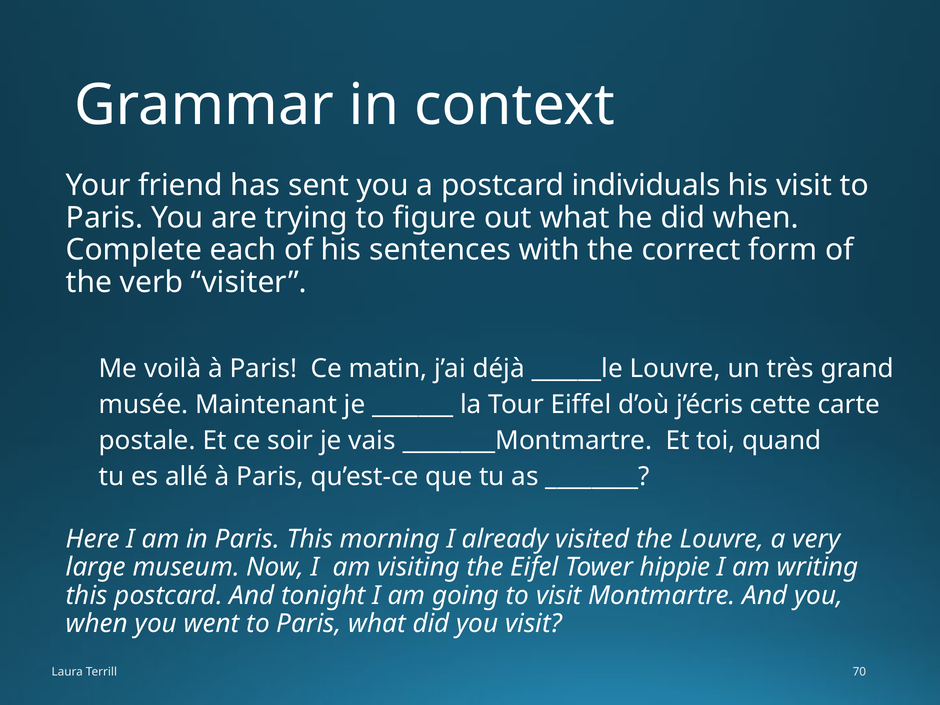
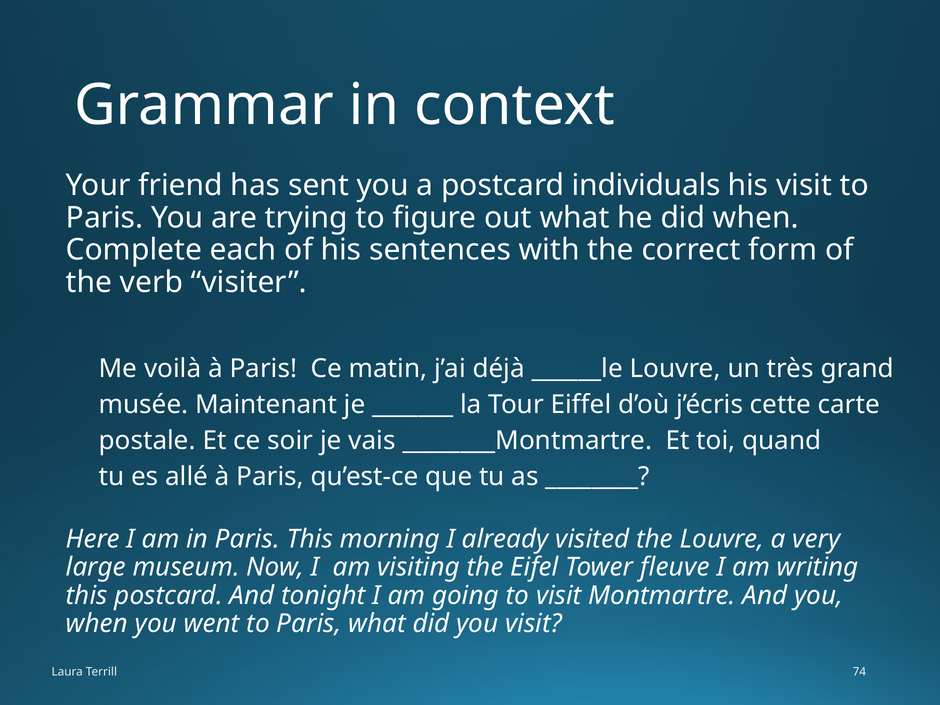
hippie: hippie -> fleuve
70: 70 -> 74
